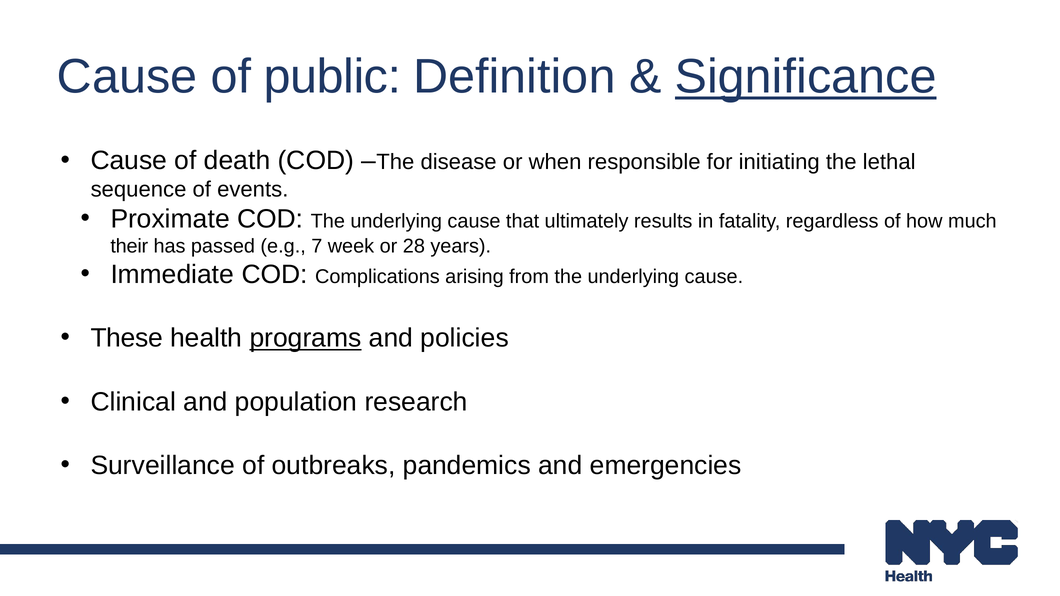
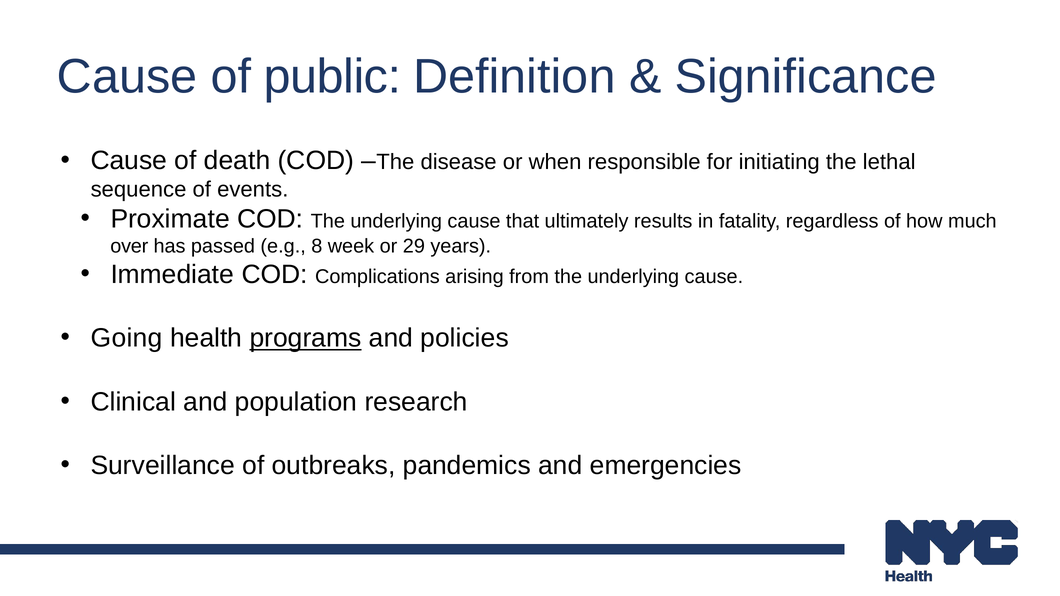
Significance underline: present -> none
their: their -> over
7: 7 -> 8
28: 28 -> 29
These: These -> Going
